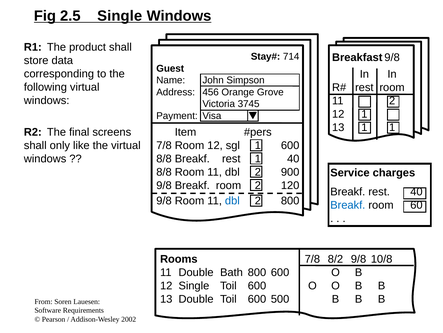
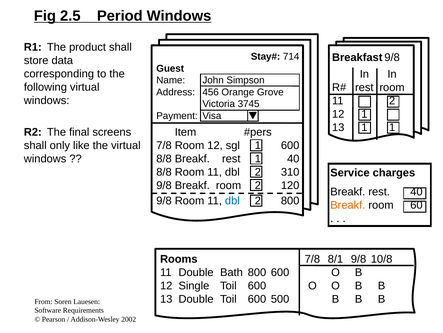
2.5 Single: Single -> Period
900: 900 -> 310
Breakf at (348, 205) colour: blue -> orange
8/2: 8/2 -> 8/1
